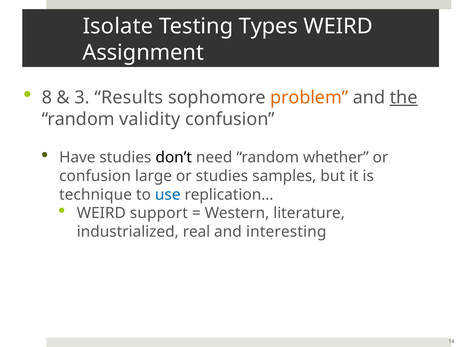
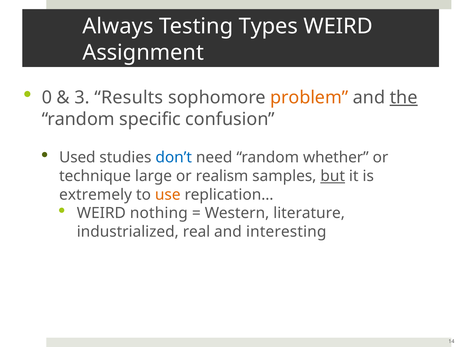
Isolate: Isolate -> Always
8: 8 -> 0
validity: validity -> specific
Have: Have -> Used
don’t colour: black -> blue
confusion at (95, 176): confusion -> technique
or studies: studies -> realism
but underline: none -> present
technique: technique -> extremely
use colour: blue -> orange
support: support -> nothing
